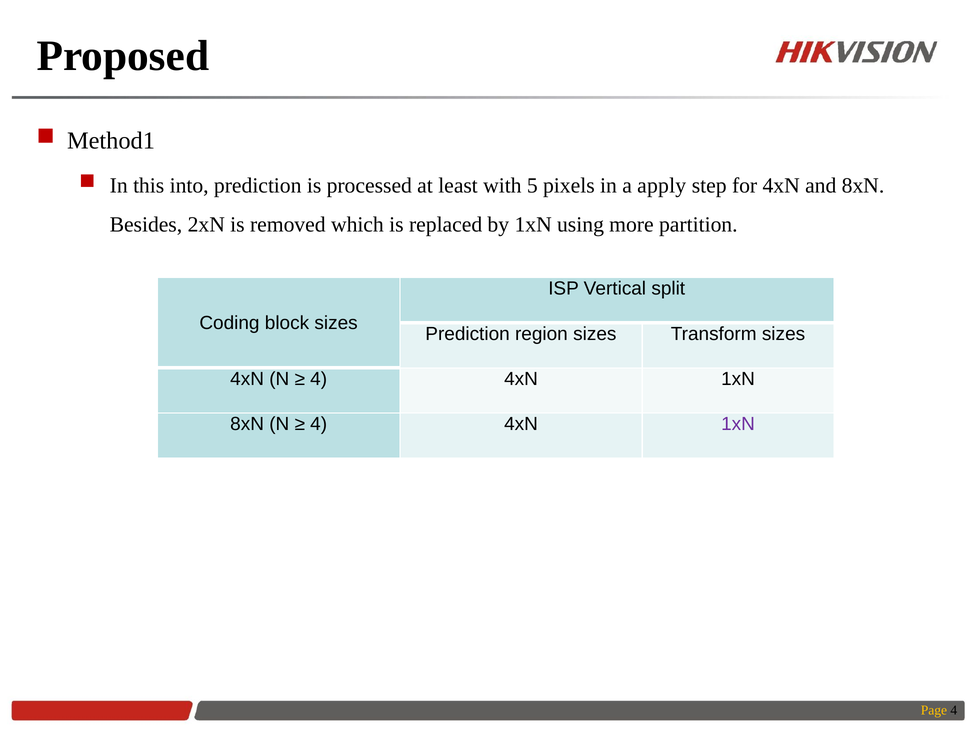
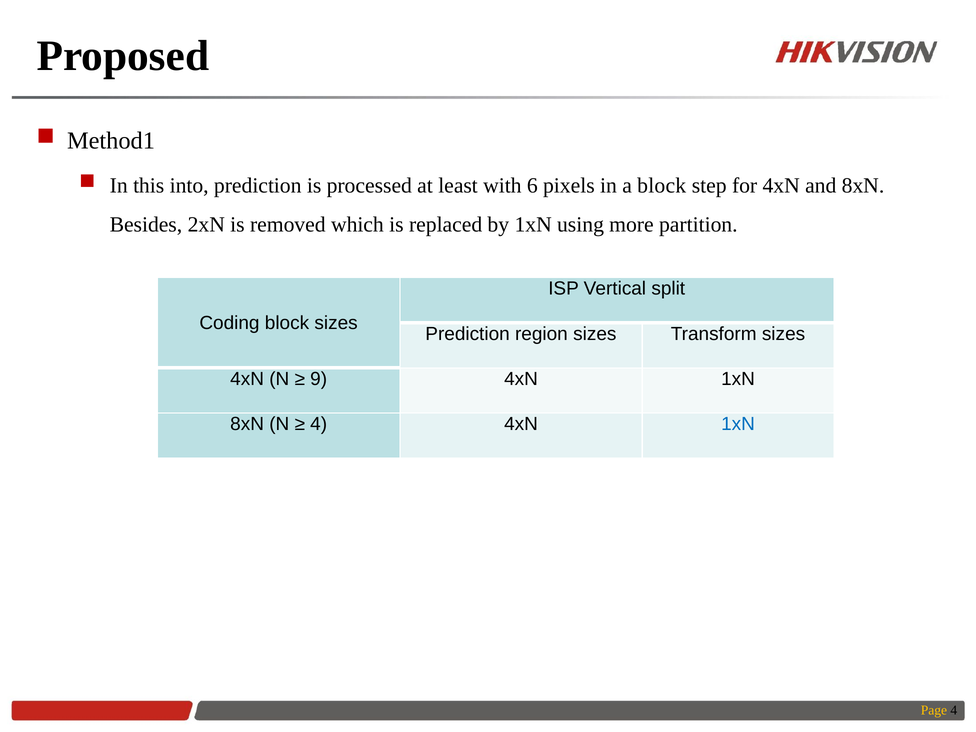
5: 5 -> 6
a apply: apply -> block
4 at (319, 379): 4 -> 9
1xN at (738, 424) colour: purple -> blue
